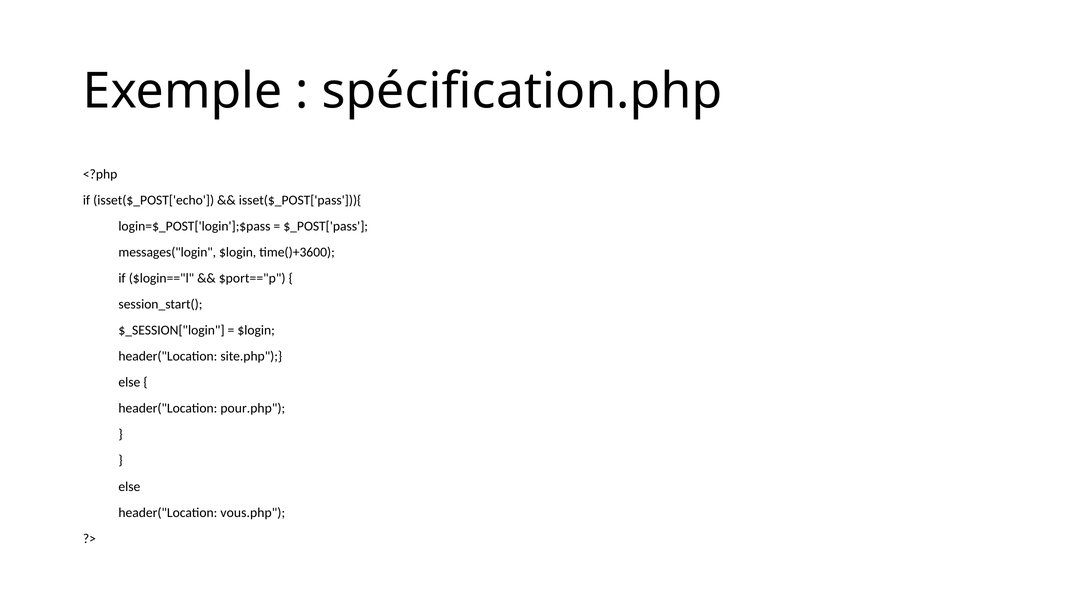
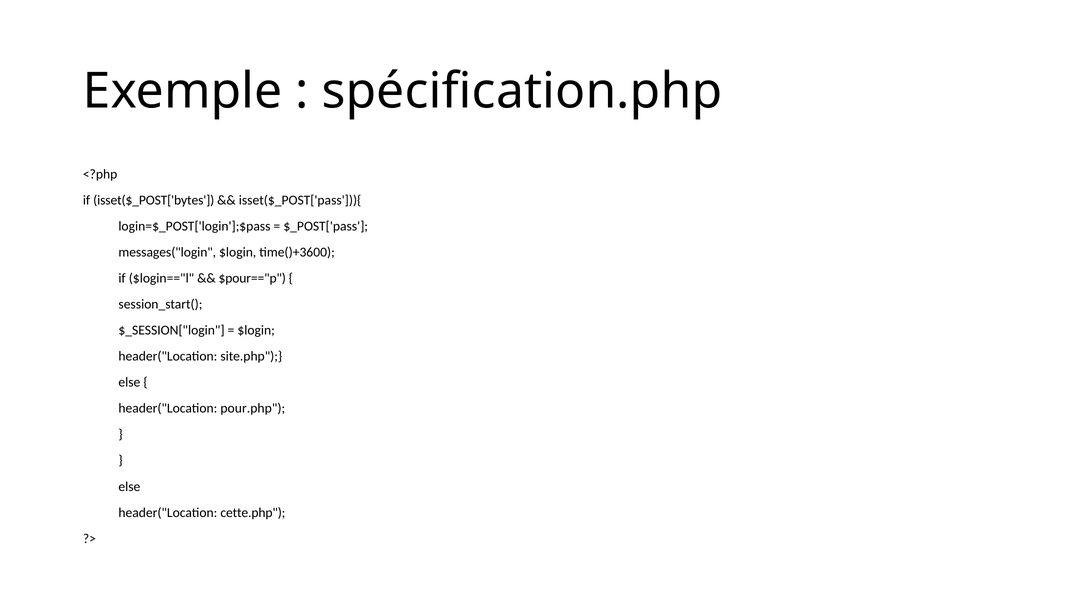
isset($_POST['echo: isset($_POST['echo -> isset($_POST['bytes
$port=="p: $port=="p -> $pour=="p
vous.php: vous.php -> cette.php
